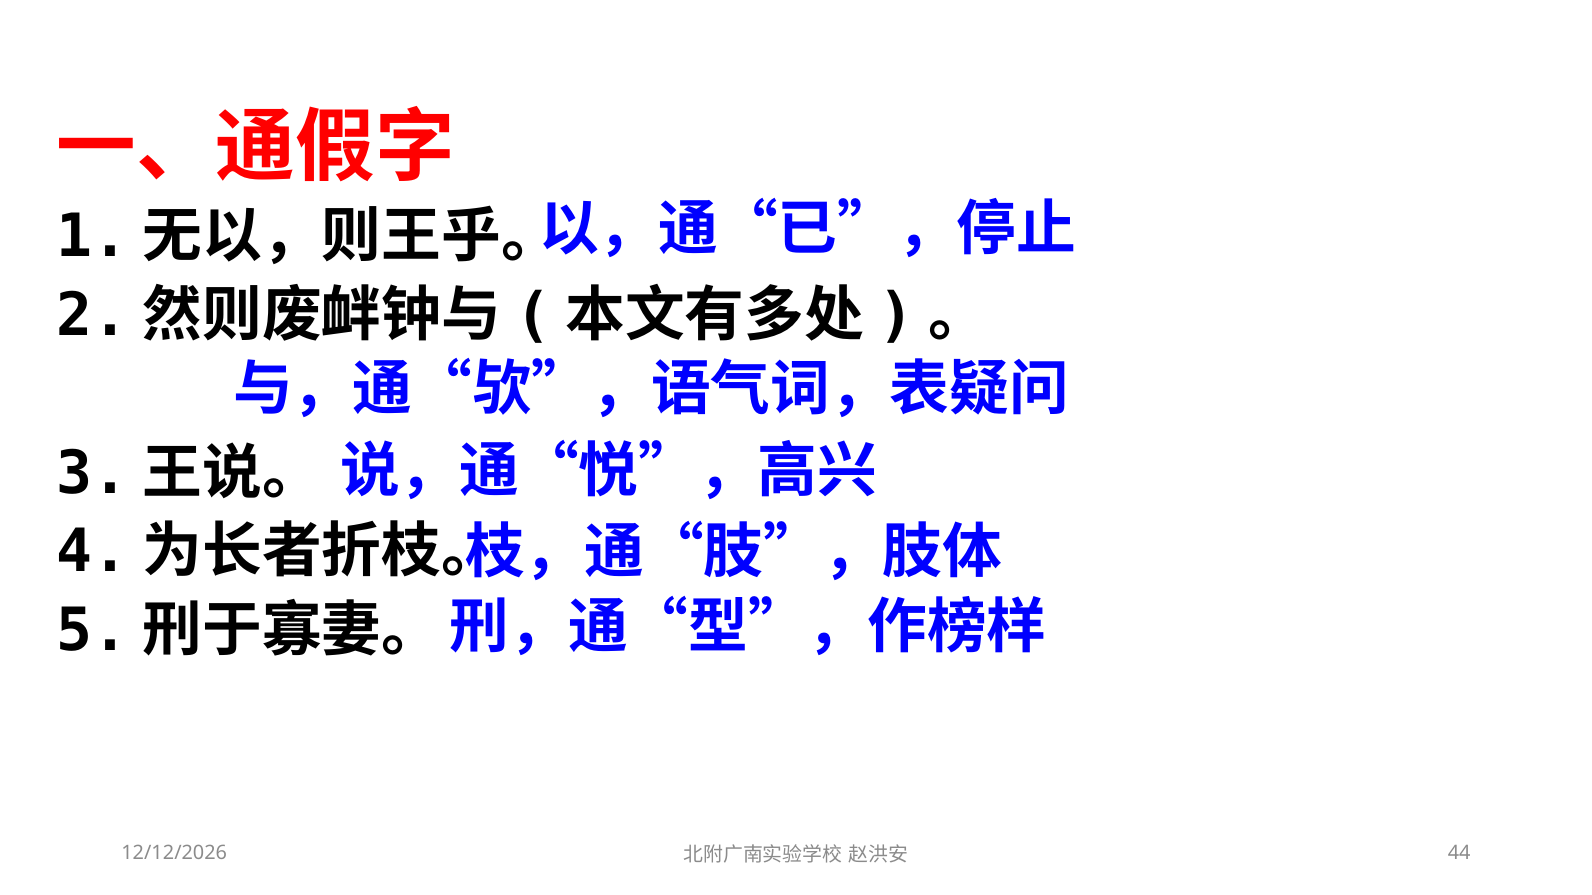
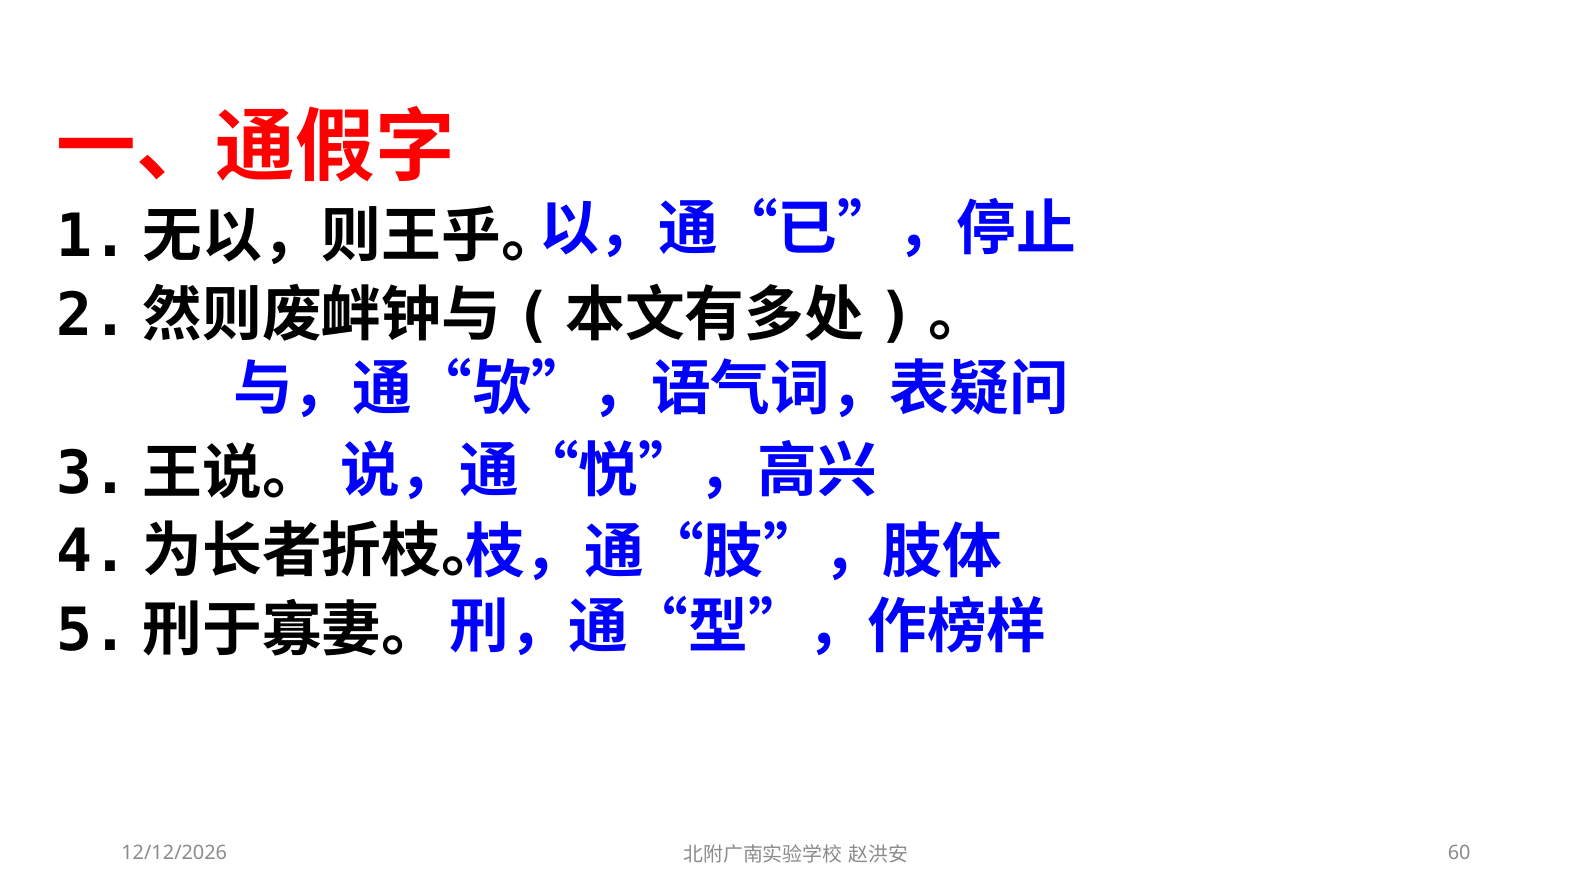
44: 44 -> 60
